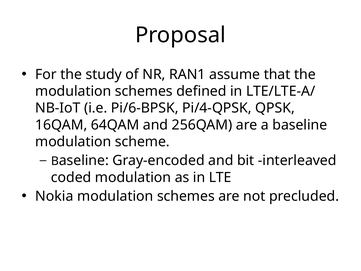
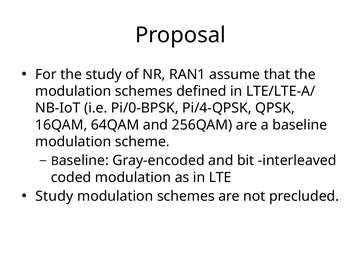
Pi/6-BPSK: Pi/6-BPSK -> Pi/0-BPSK
Nokia at (54, 196): Nokia -> Study
